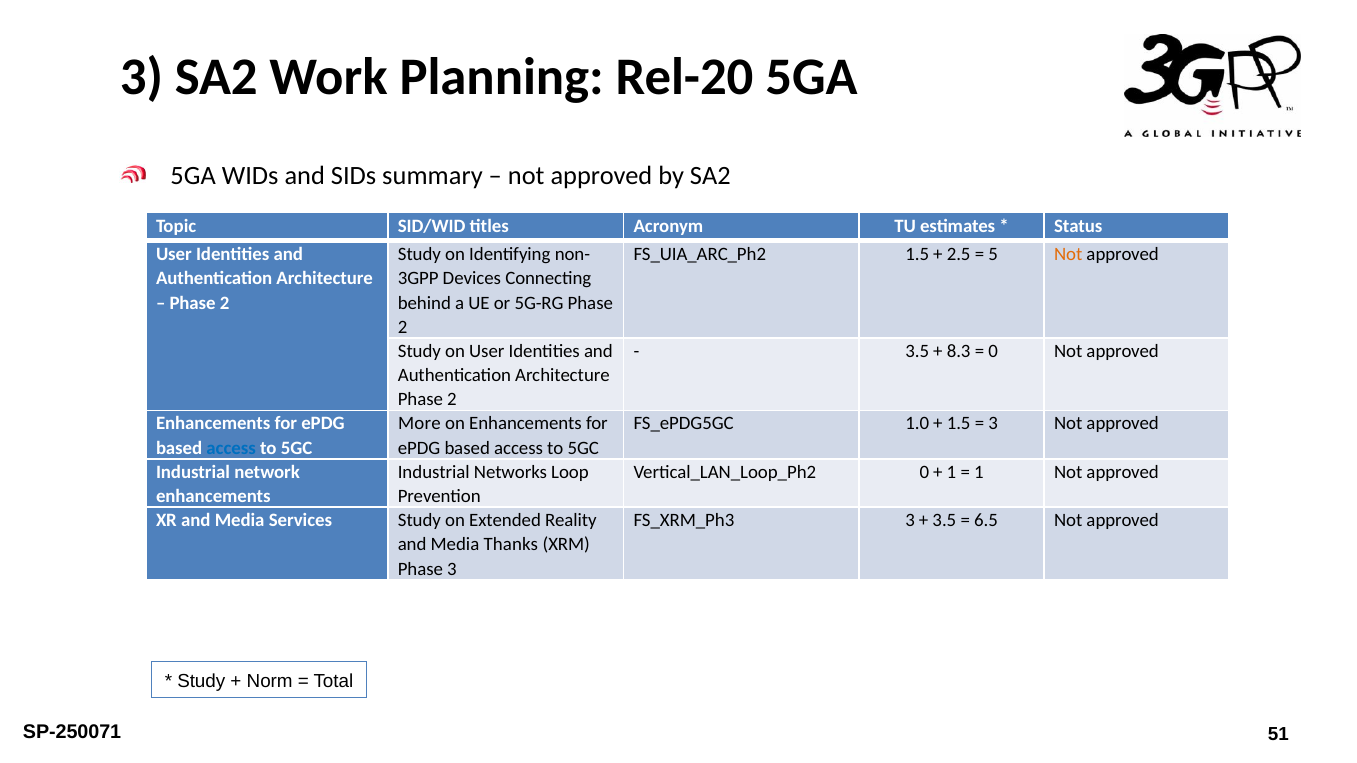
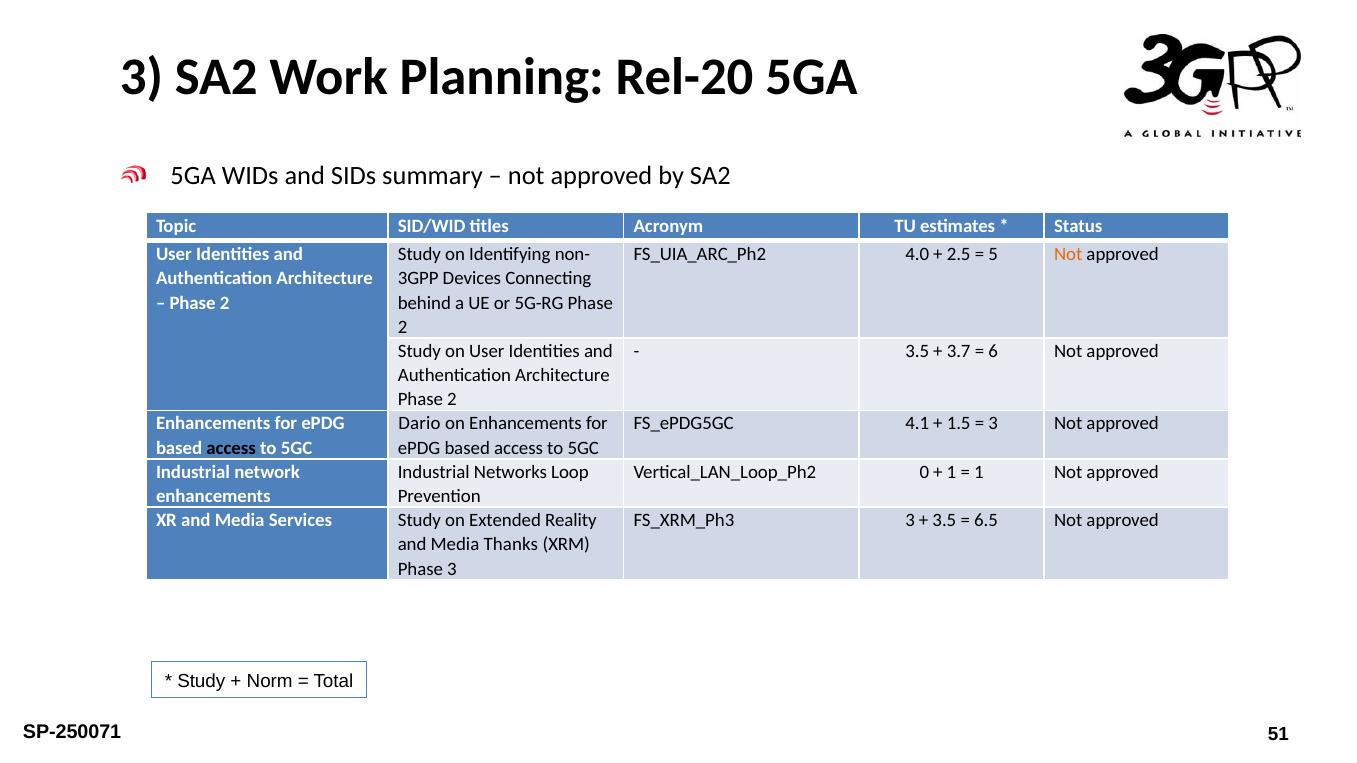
1.5 at (917, 254): 1.5 -> 4.0
8.3: 8.3 -> 3.7
0 at (993, 351): 0 -> 6
More: More -> Dario
1.0: 1.0 -> 4.1
access at (231, 448) colour: blue -> black
